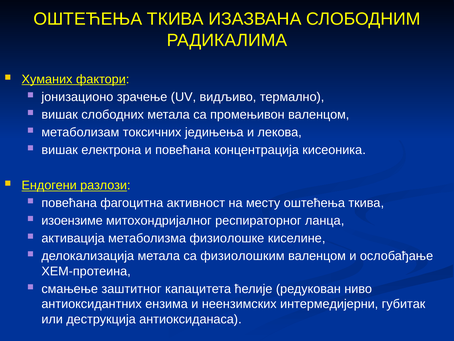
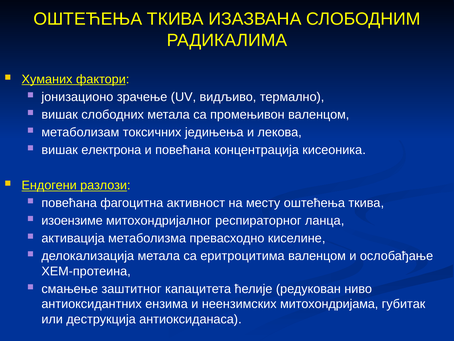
физиолошке: физиолошке -> превасходно
физиолошким: физиолошким -> еритроцитима
интермедијерни: интермедијерни -> митохондријама
